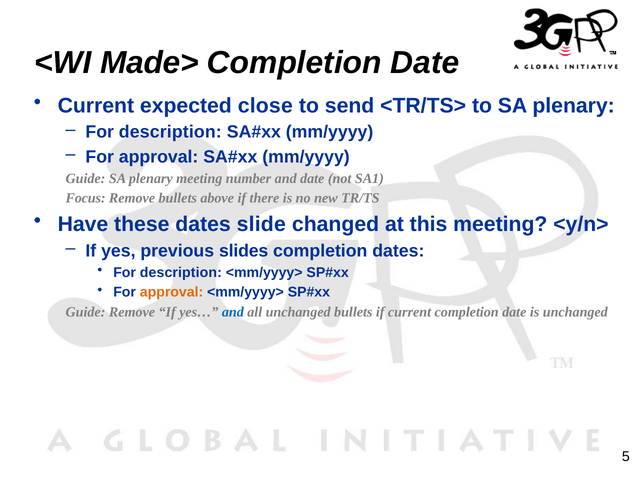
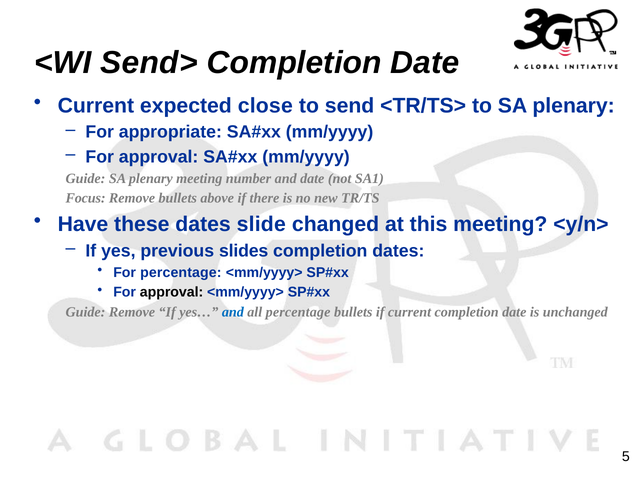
Made>: Made> -> Send>
description at (170, 132): description -> appropriate
description at (181, 272): description -> percentage
approval at (172, 292) colour: orange -> black
all unchanged: unchanged -> percentage
